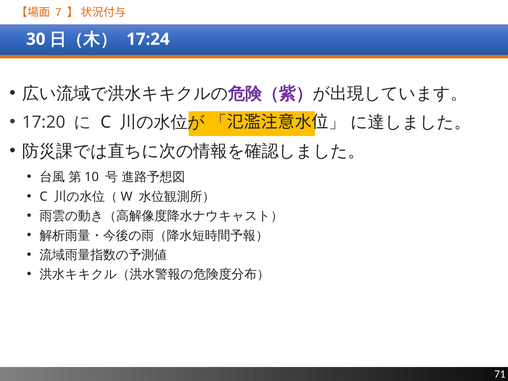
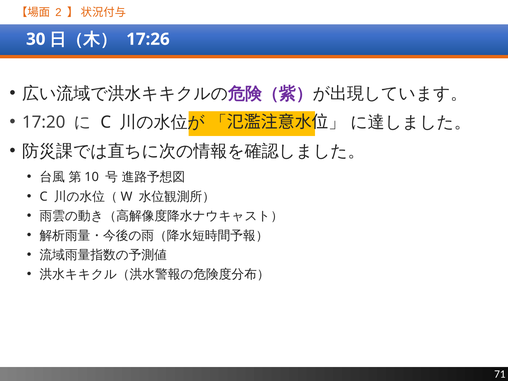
7: 7 -> 2
17:24: 17:24 -> 17:26
